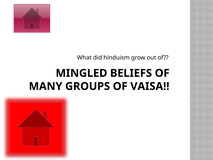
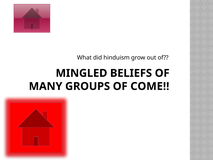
VAISA: VAISA -> COME
